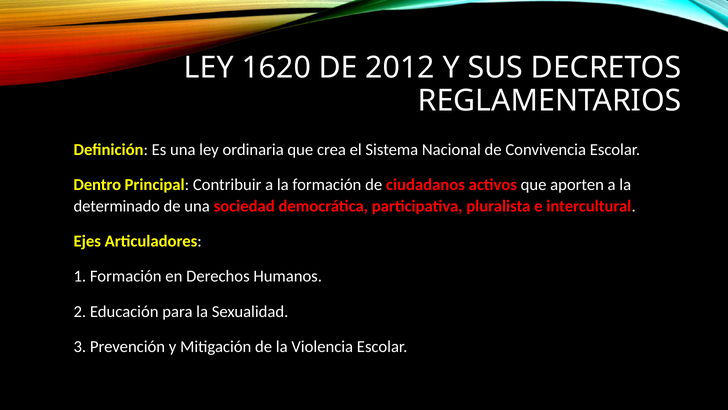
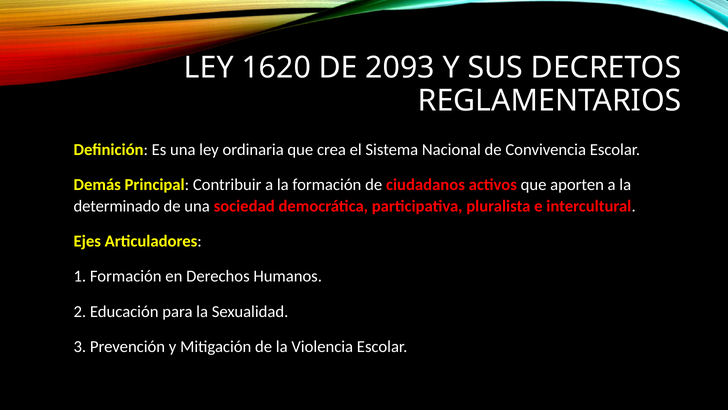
2012: 2012 -> 2093
Dentro: Dentro -> Demás
